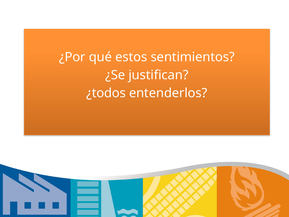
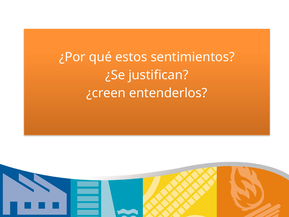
¿todos: ¿todos -> ¿creen
